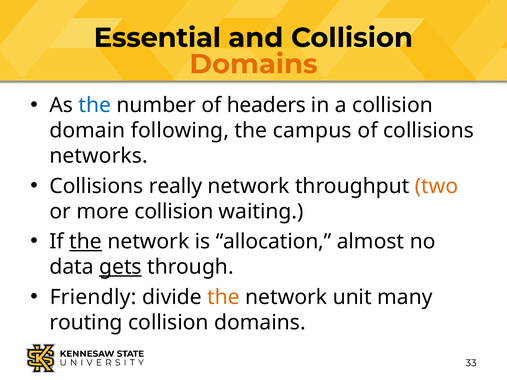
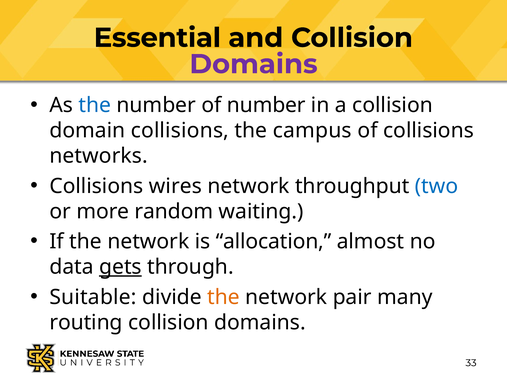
Domains at (254, 64) colour: orange -> purple
of headers: headers -> number
domain following: following -> collisions
really: really -> wires
two colour: orange -> blue
more collision: collision -> random
the at (86, 242) underline: present -> none
Friendly: Friendly -> Suitable
unit: unit -> pair
